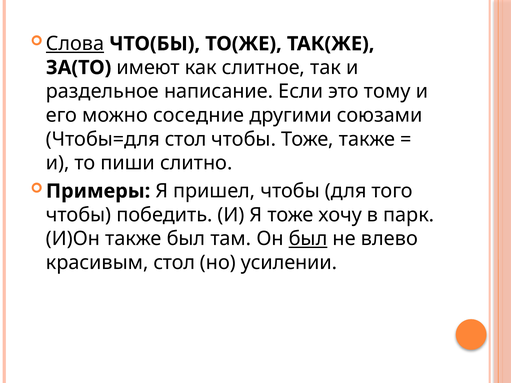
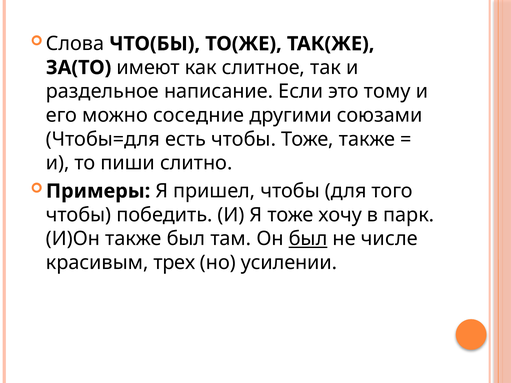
Cлова underline: present -> none
Чтобы=для стол: стол -> есть
влево: влево -> числе
красивым стол: стол -> трех
